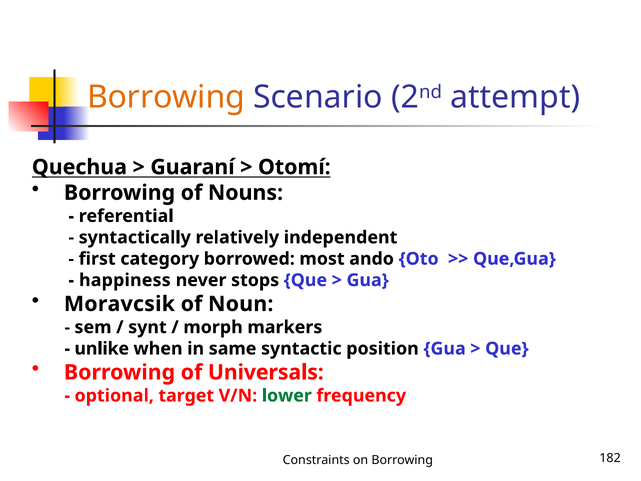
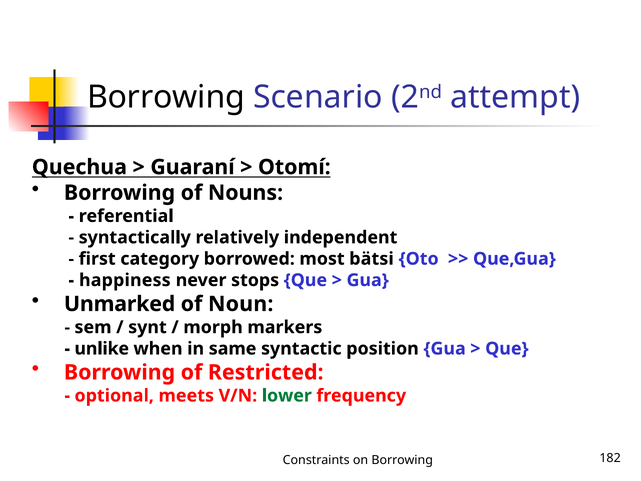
Borrowing at (166, 97) colour: orange -> black
ando: ando -> bätsi
Moravcsik: Moravcsik -> Unmarked
Universals: Universals -> Restricted
target: target -> meets
